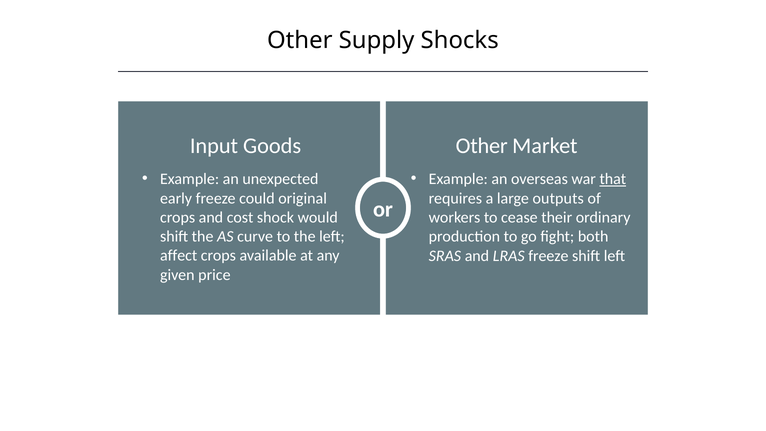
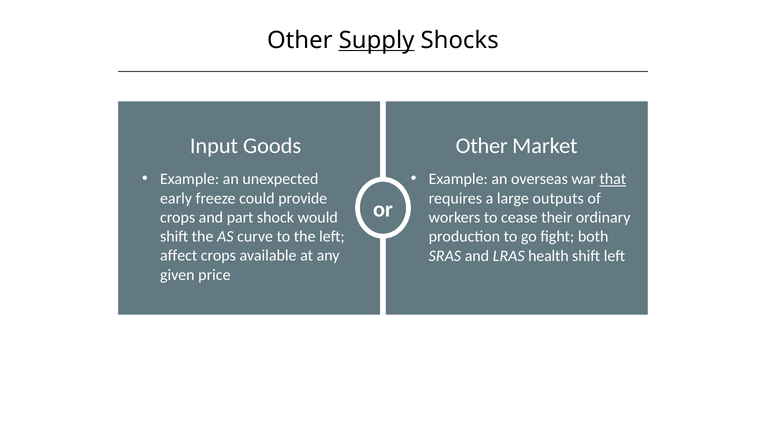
Supply underline: none -> present
original: original -> provide
cost: cost -> part
LRAS freeze: freeze -> health
